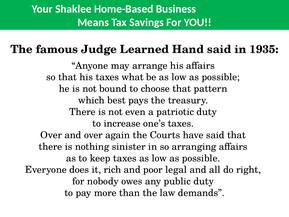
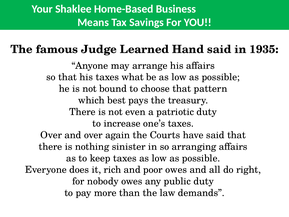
poor legal: legal -> owes
